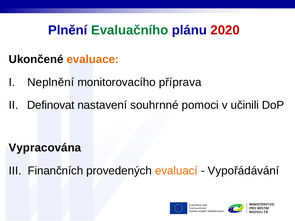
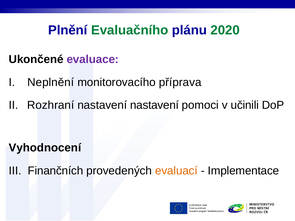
2020 colour: red -> green
evaluace colour: orange -> purple
Definovat: Definovat -> Rozhraní
nastavení souhrnné: souhrnné -> nastavení
Vypracována: Vypracována -> Vyhodnocení
Vypořádávání: Vypořádávání -> Implementace
